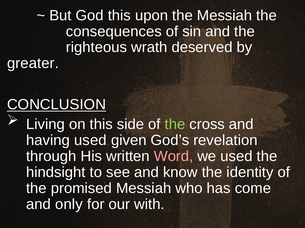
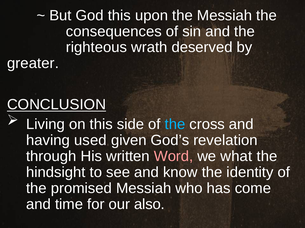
the at (175, 125) colour: light green -> light blue
we used: used -> what
only: only -> time
with: with -> also
